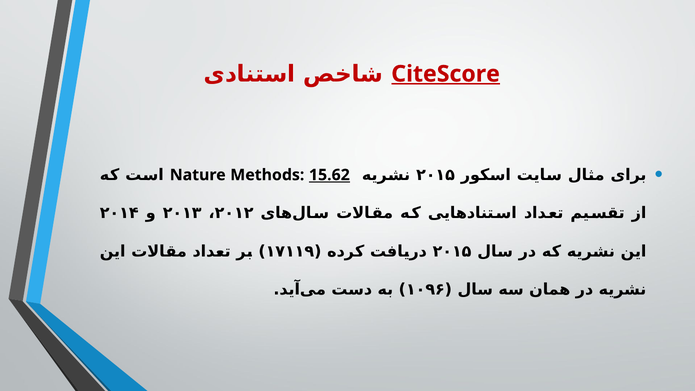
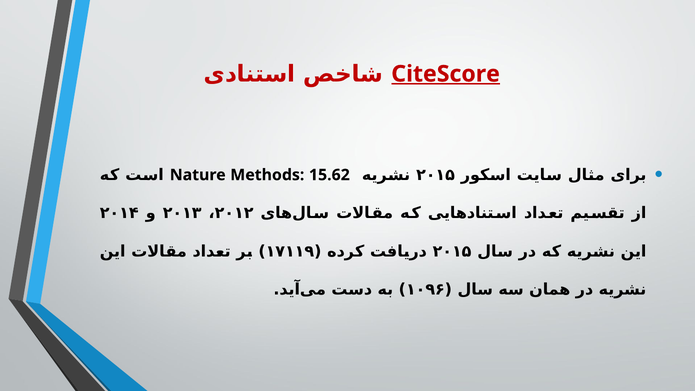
15.62 underline: present -> none
